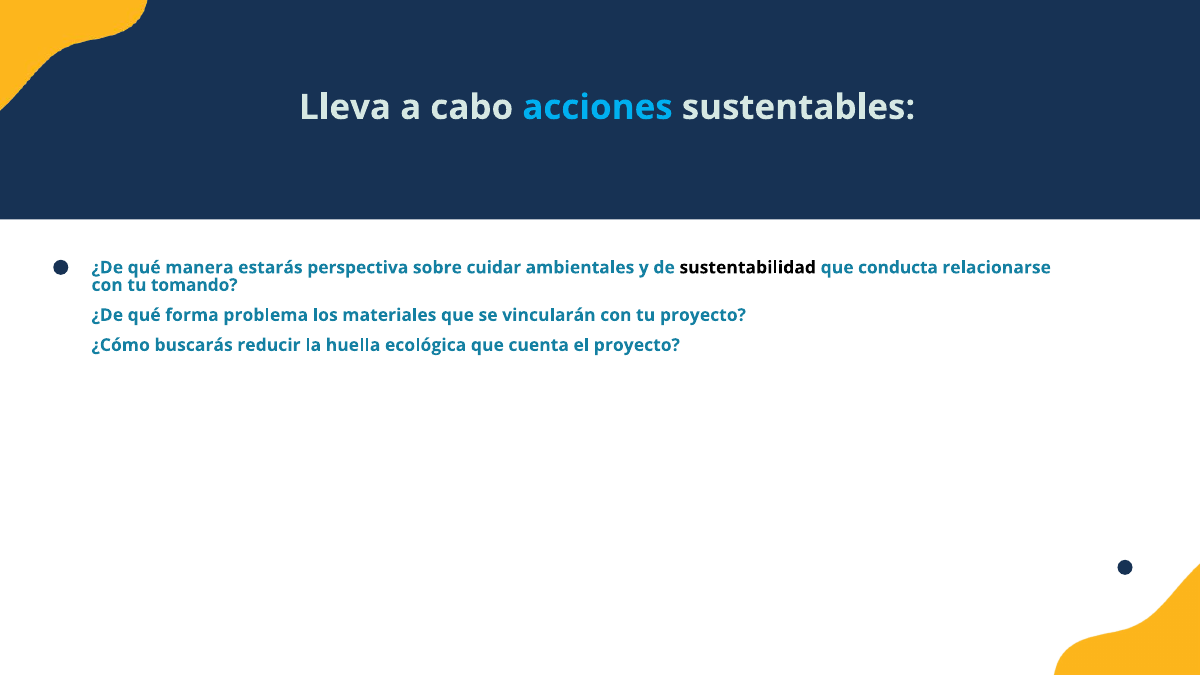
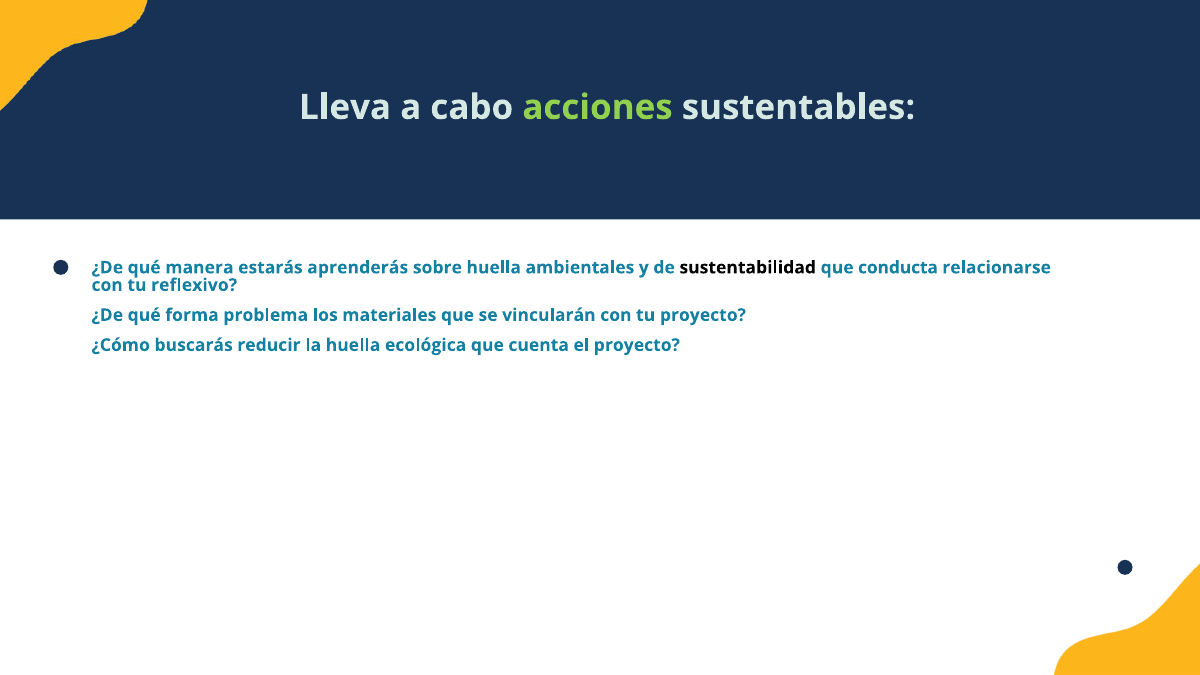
acciones colour: light blue -> light green
perspectiva: perspectiva -> aprenderás
sobre cuidar: cuidar -> huella
tomando: tomando -> reflexivo
